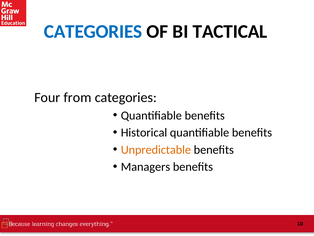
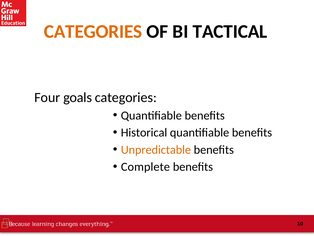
CATEGORIES at (93, 32) colour: blue -> orange
from: from -> goals
Managers: Managers -> Complete
